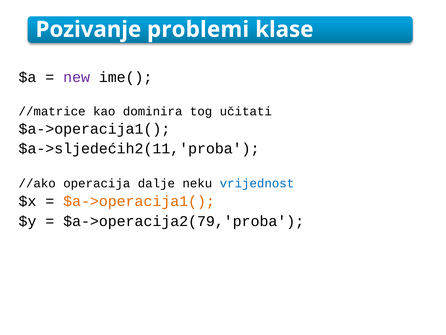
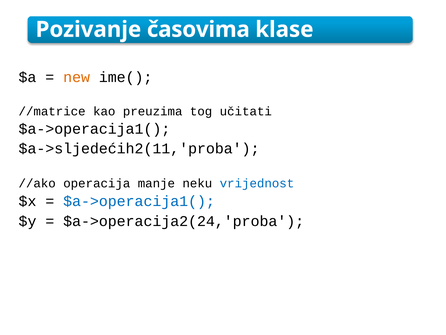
problemi: problemi -> časovima
new colour: purple -> orange
dominira: dominira -> preuzima
dalje: dalje -> manje
$a->operacija1( at (139, 201) colour: orange -> blue
$a->operacija2(79,'proba: $a->operacija2(79,'proba -> $a->operacija2(24,'proba
